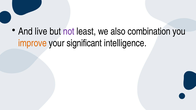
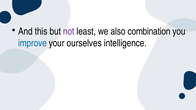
live: live -> this
improve colour: orange -> blue
significant: significant -> ourselves
